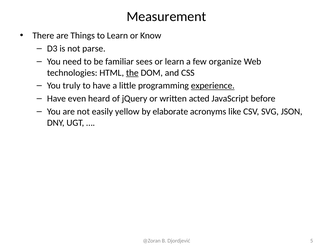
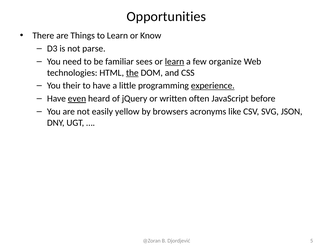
Measurement: Measurement -> Opportunities
learn at (175, 62) underline: none -> present
truly: truly -> their
even underline: none -> present
acted: acted -> often
elaborate: elaborate -> browsers
